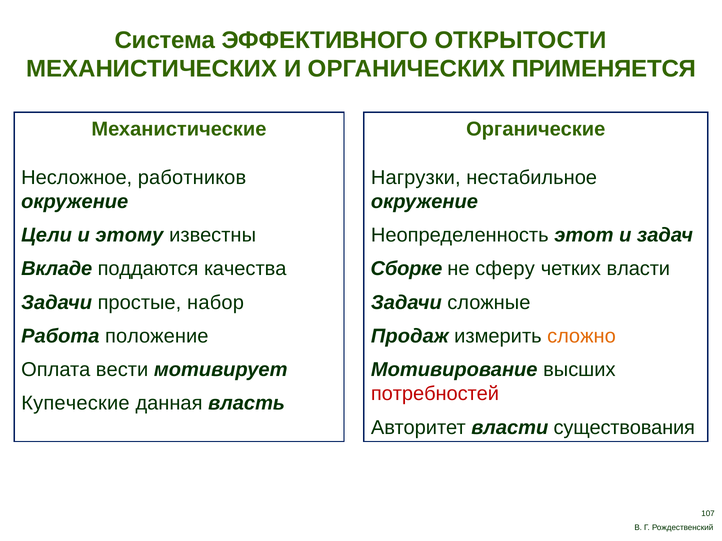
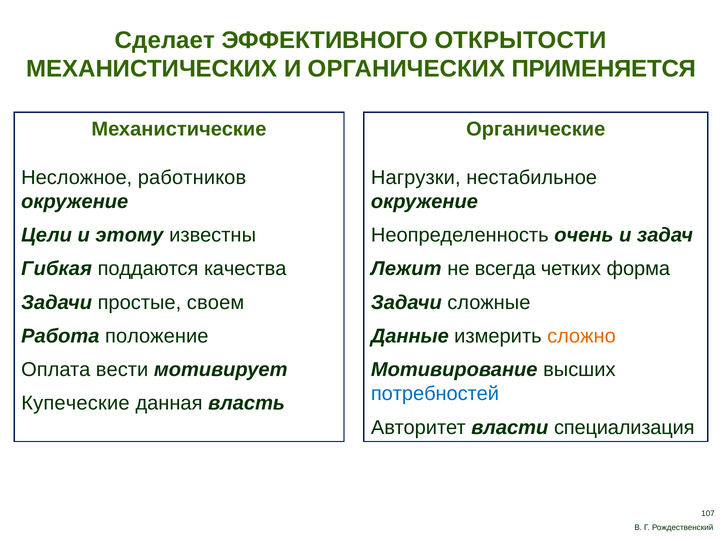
Система: Система -> Сделает
этот: этот -> очень
Вкладе: Вкладе -> Гибкая
Сборке: Сборке -> Лежит
сферу: сферу -> всегда
четких власти: власти -> форма
набор: набор -> своем
Продаж: Продаж -> Данные
потребностей colour: red -> blue
существования: существования -> специализация
